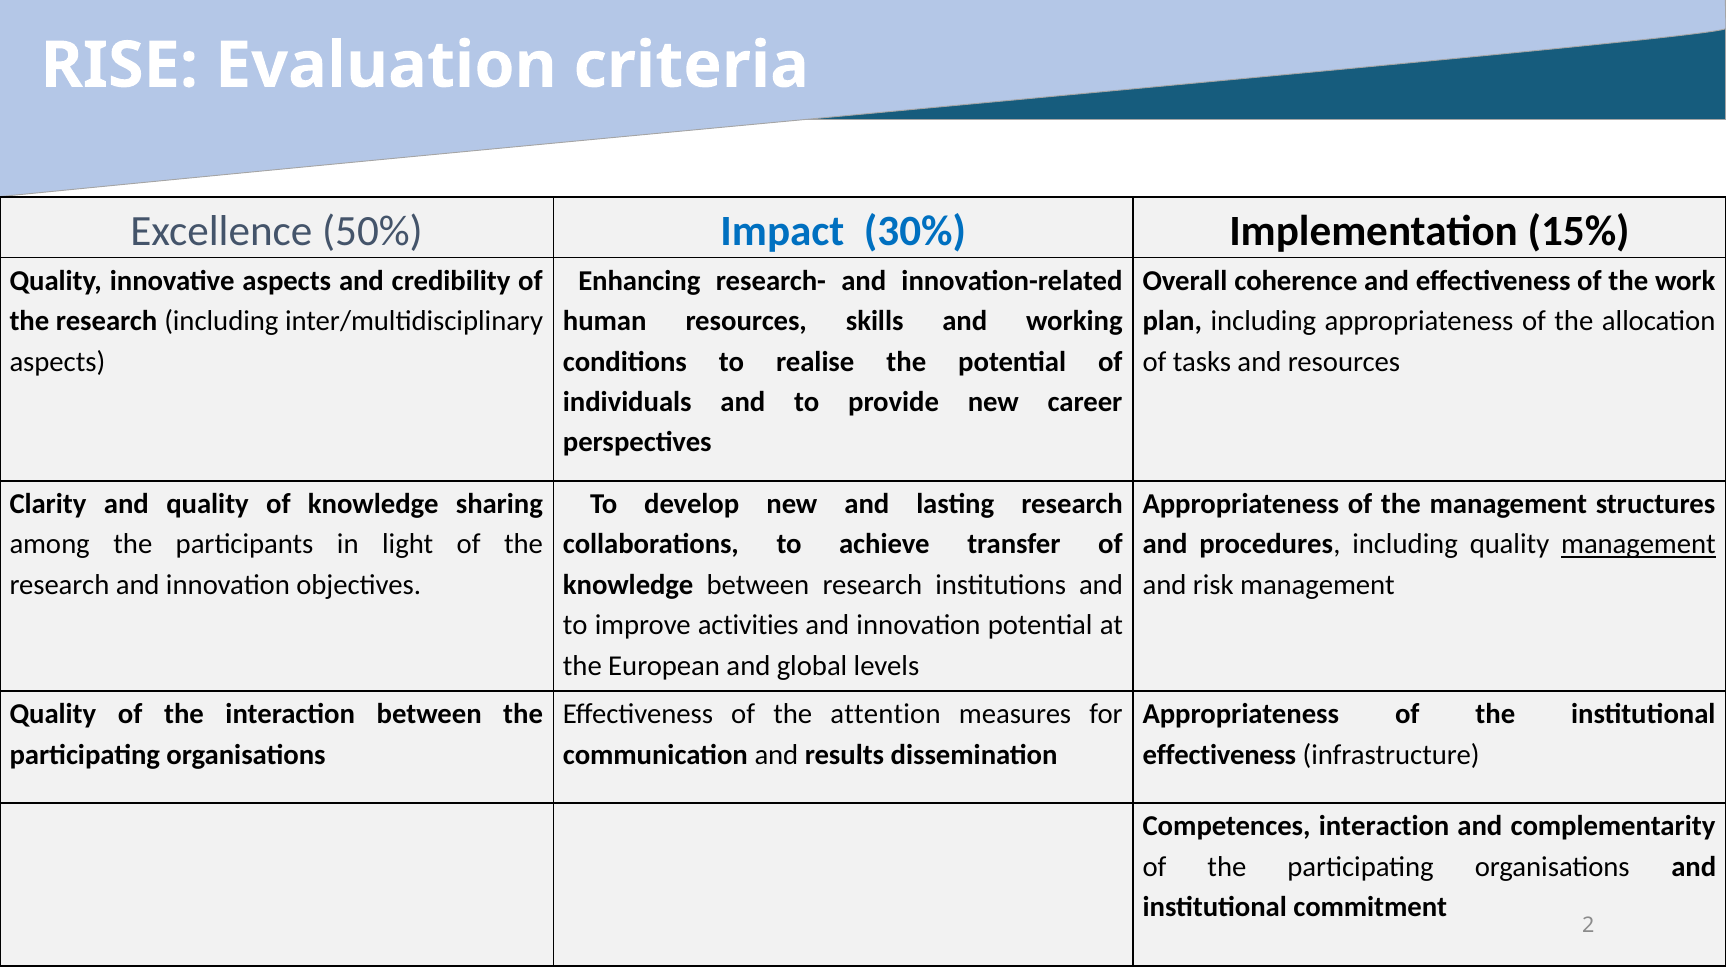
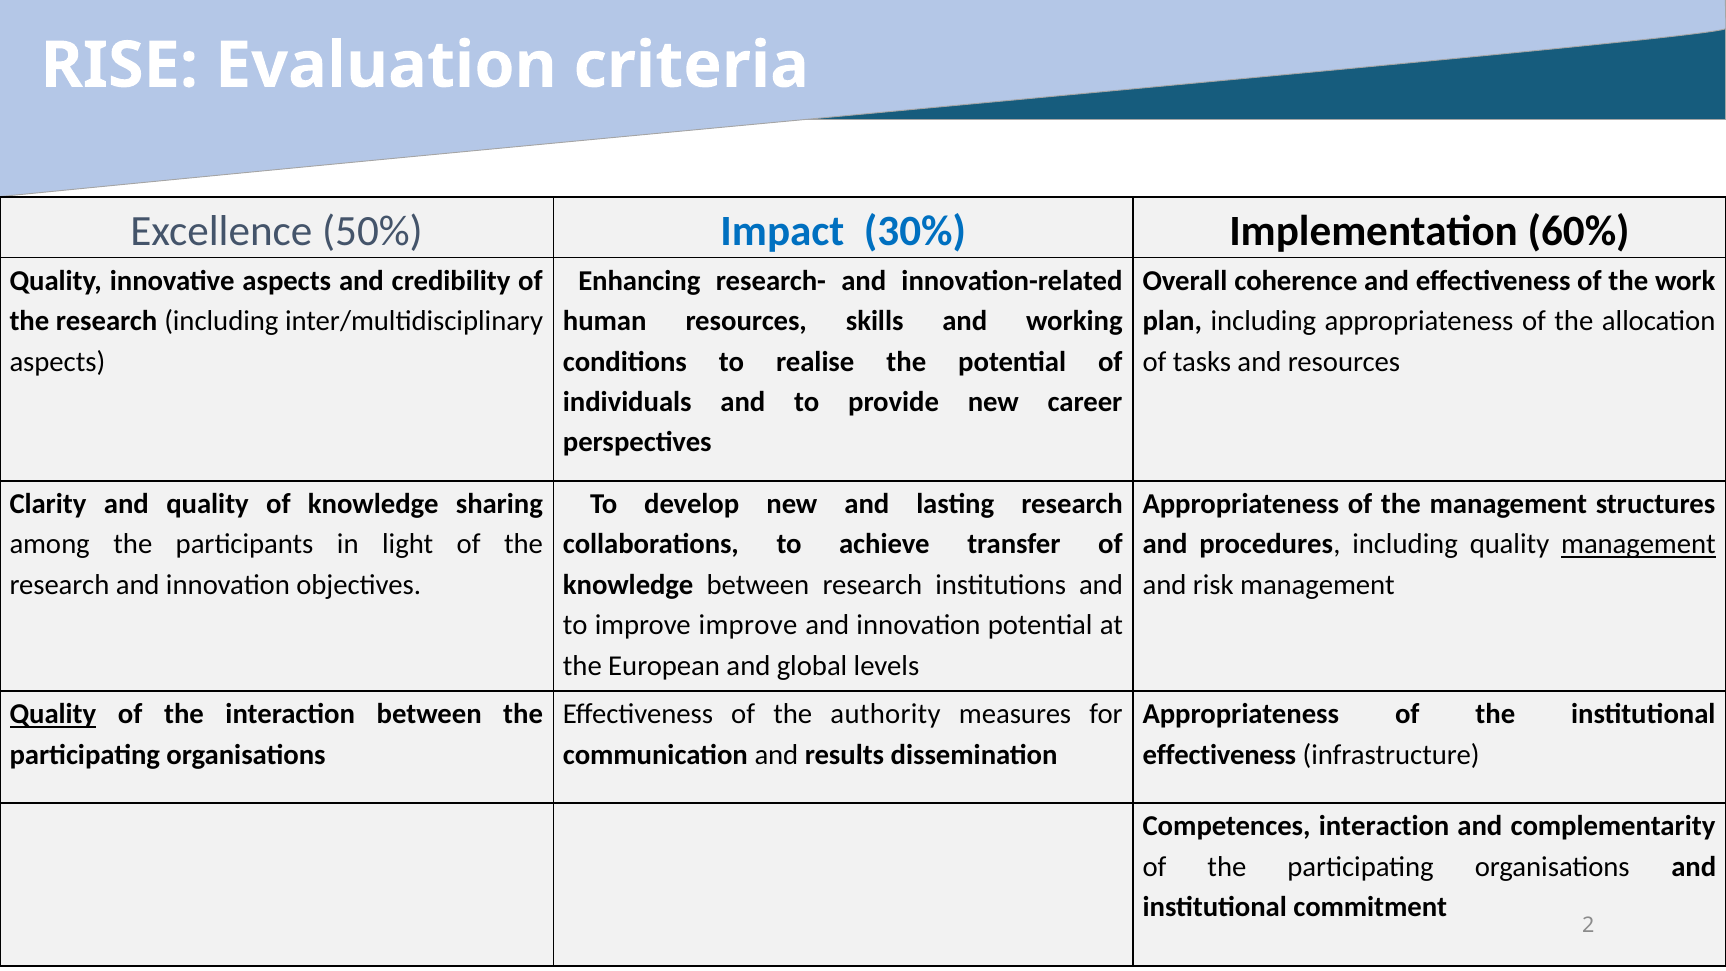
15%: 15% -> 60%
improve activities: activities -> improve
Quality at (53, 714) underline: none -> present
attention: attention -> authority
